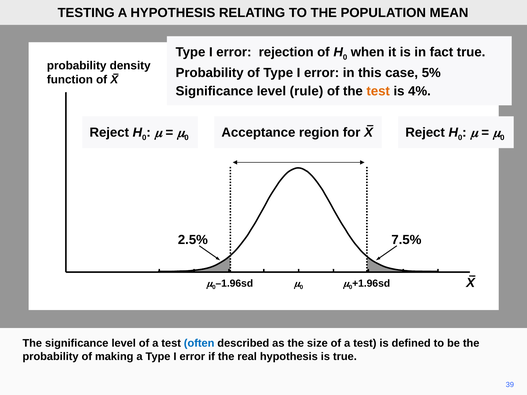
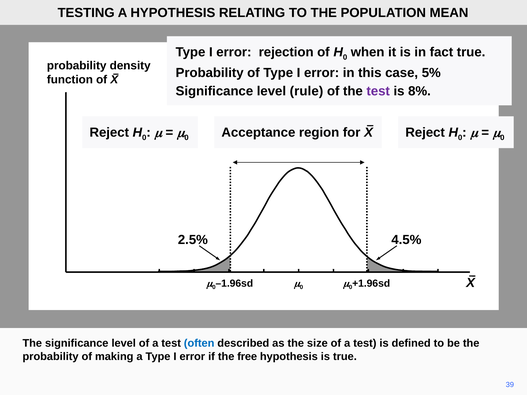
test at (378, 91) colour: orange -> purple
4%: 4% -> 8%
7.5%: 7.5% -> 4.5%
real: real -> free
